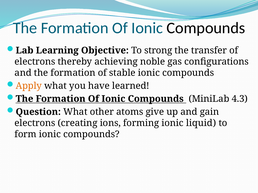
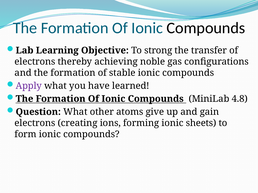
Apply colour: orange -> purple
4.3: 4.3 -> 4.8
liquid: liquid -> sheets
